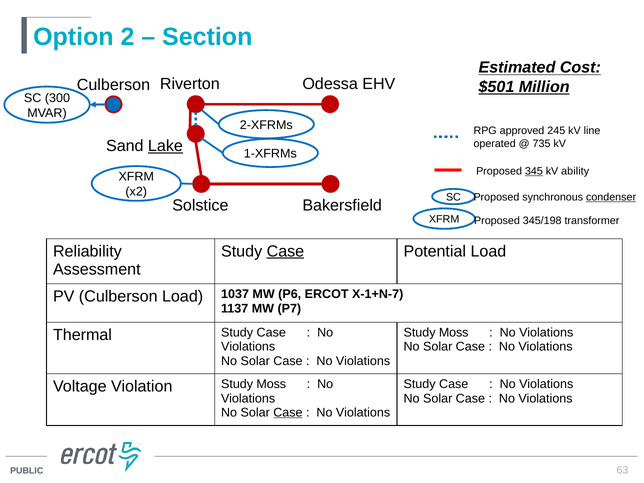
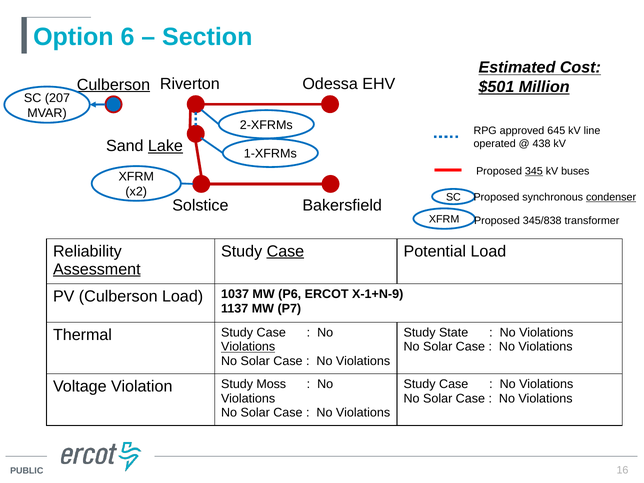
2: 2 -> 6
Culberson at (113, 85) underline: none -> present
300: 300 -> 207
245: 245 -> 645
735: 735 -> 438
ability: ability -> buses
345/198: 345/198 -> 345/838
Assessment underline: none -> present
X-1+N-7: X-1+N-7 -> X-1+N-9
Moss at (454, 333): Moss -> State
Violations at (248, 347) underline: none -> present
Case at (288, 412) underline: present -> none
63: 63 -> 16
